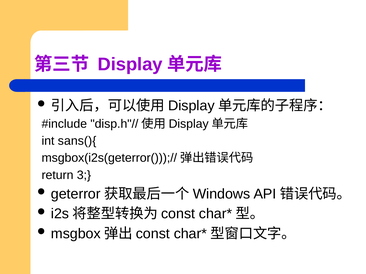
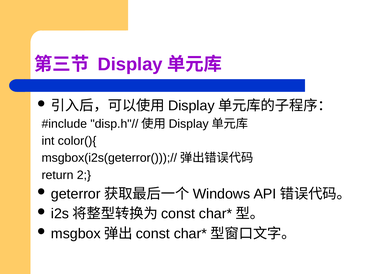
sans(){: sans(){ -> color(){
3: 3 -> 2
